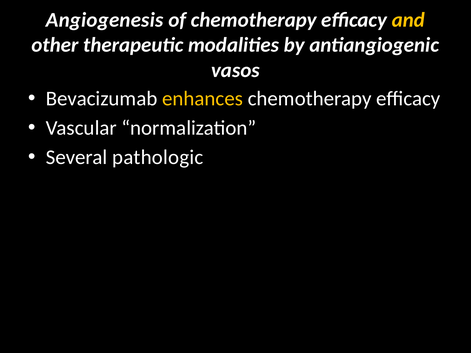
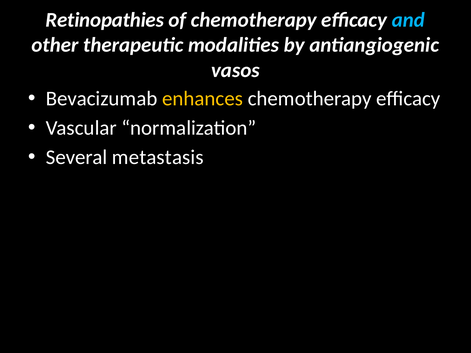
Angiogenesis: Angiogenesis -> Retinopathies
and colour: yellow -> light blue
pathologic: pathologic -> metastasis
